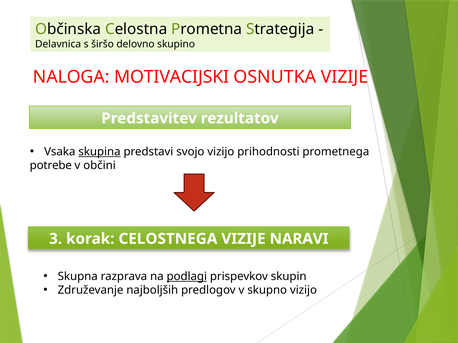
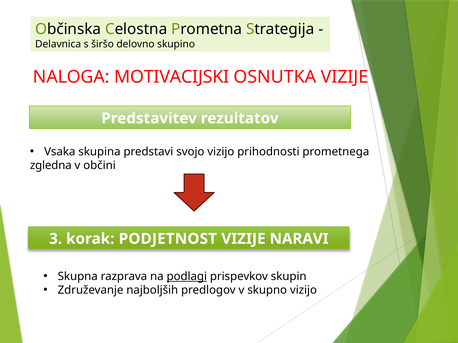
skupina underline: present -> none
potrebe: potrebe -> zgledna
CELOSTNEGA: CELOSTNEGA -> PODJETNOST
